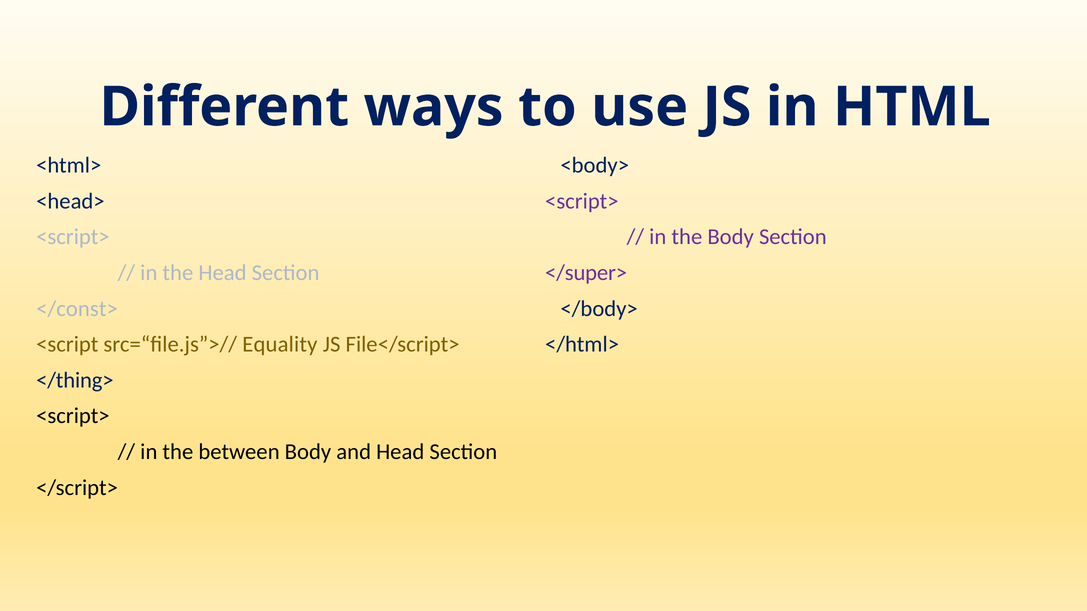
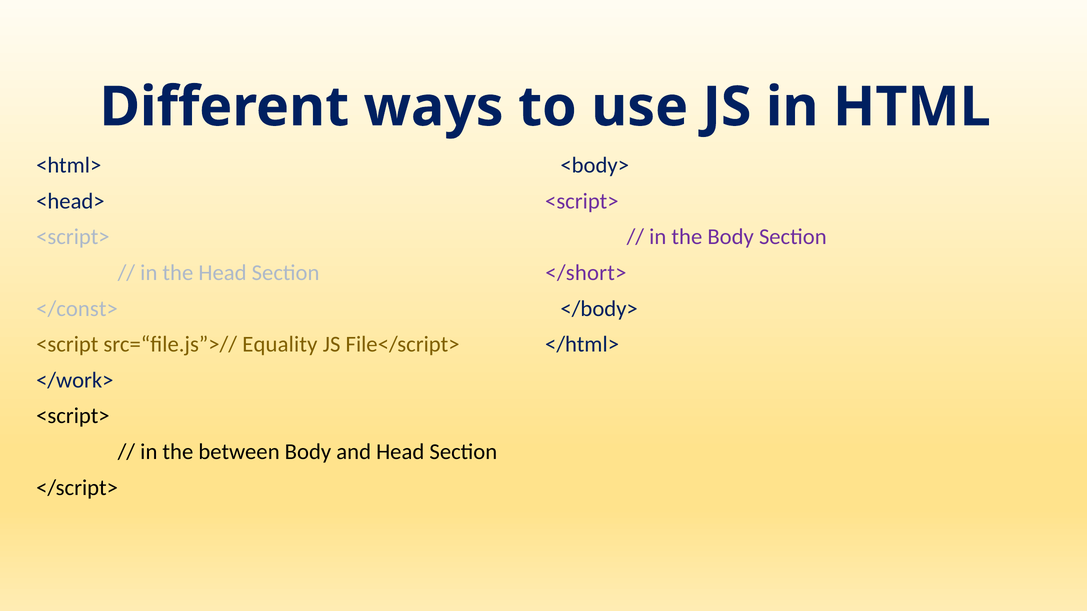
</super>: </super> -> </short>
</thing>: </thing> -> </work>
